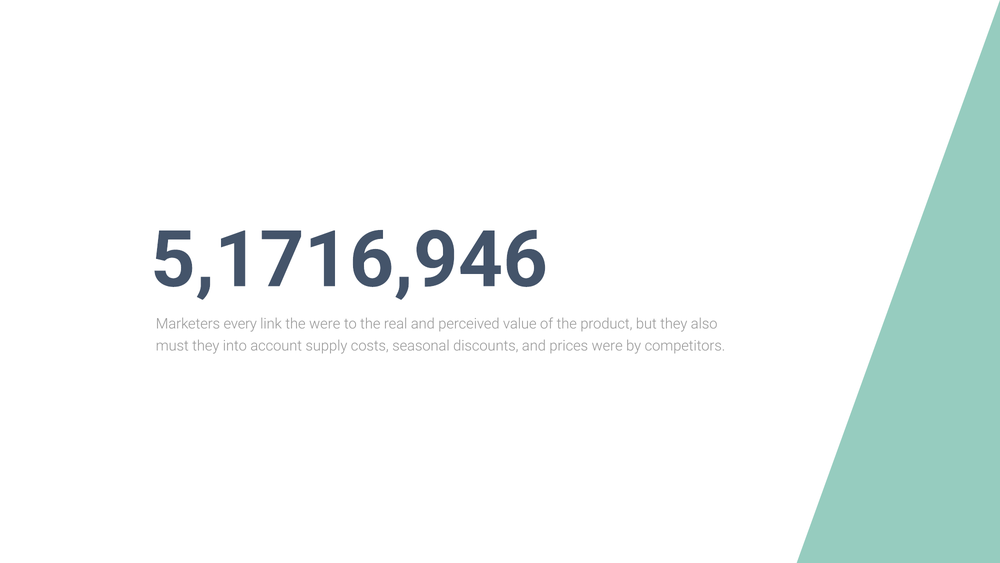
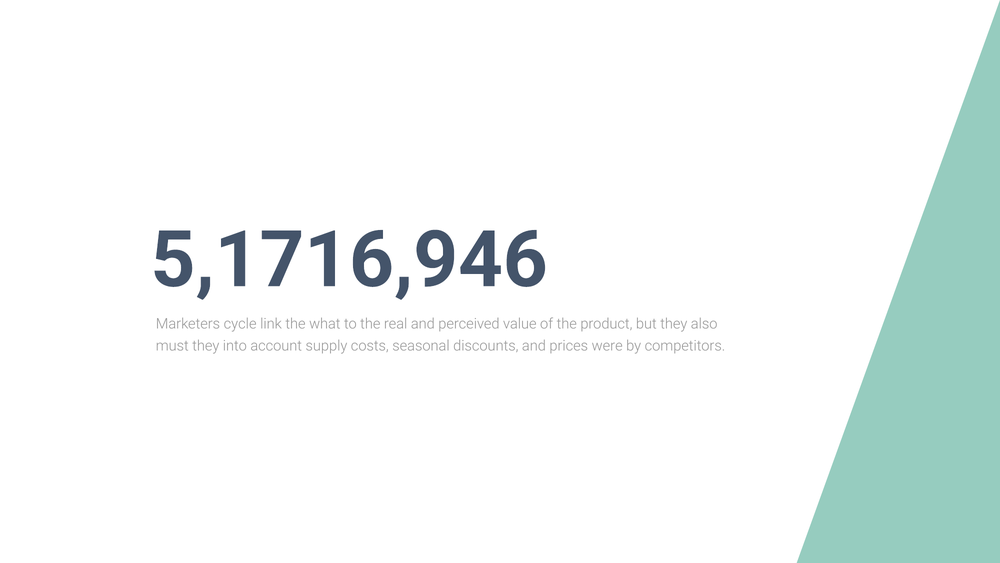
every: every -> cycle
the were: were -> what
